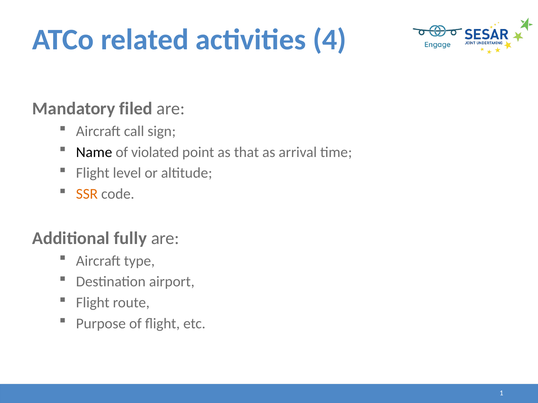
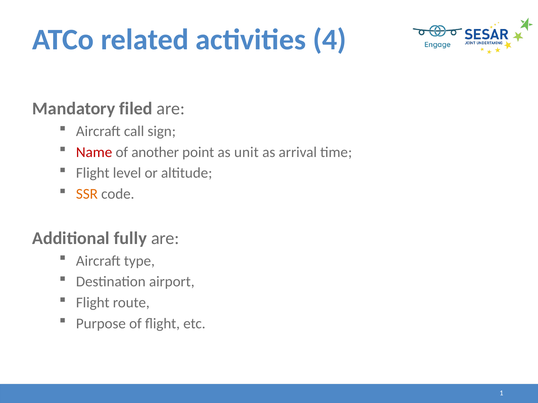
Name colour: black -> red
violated: violated -> another
that: that -> unit
